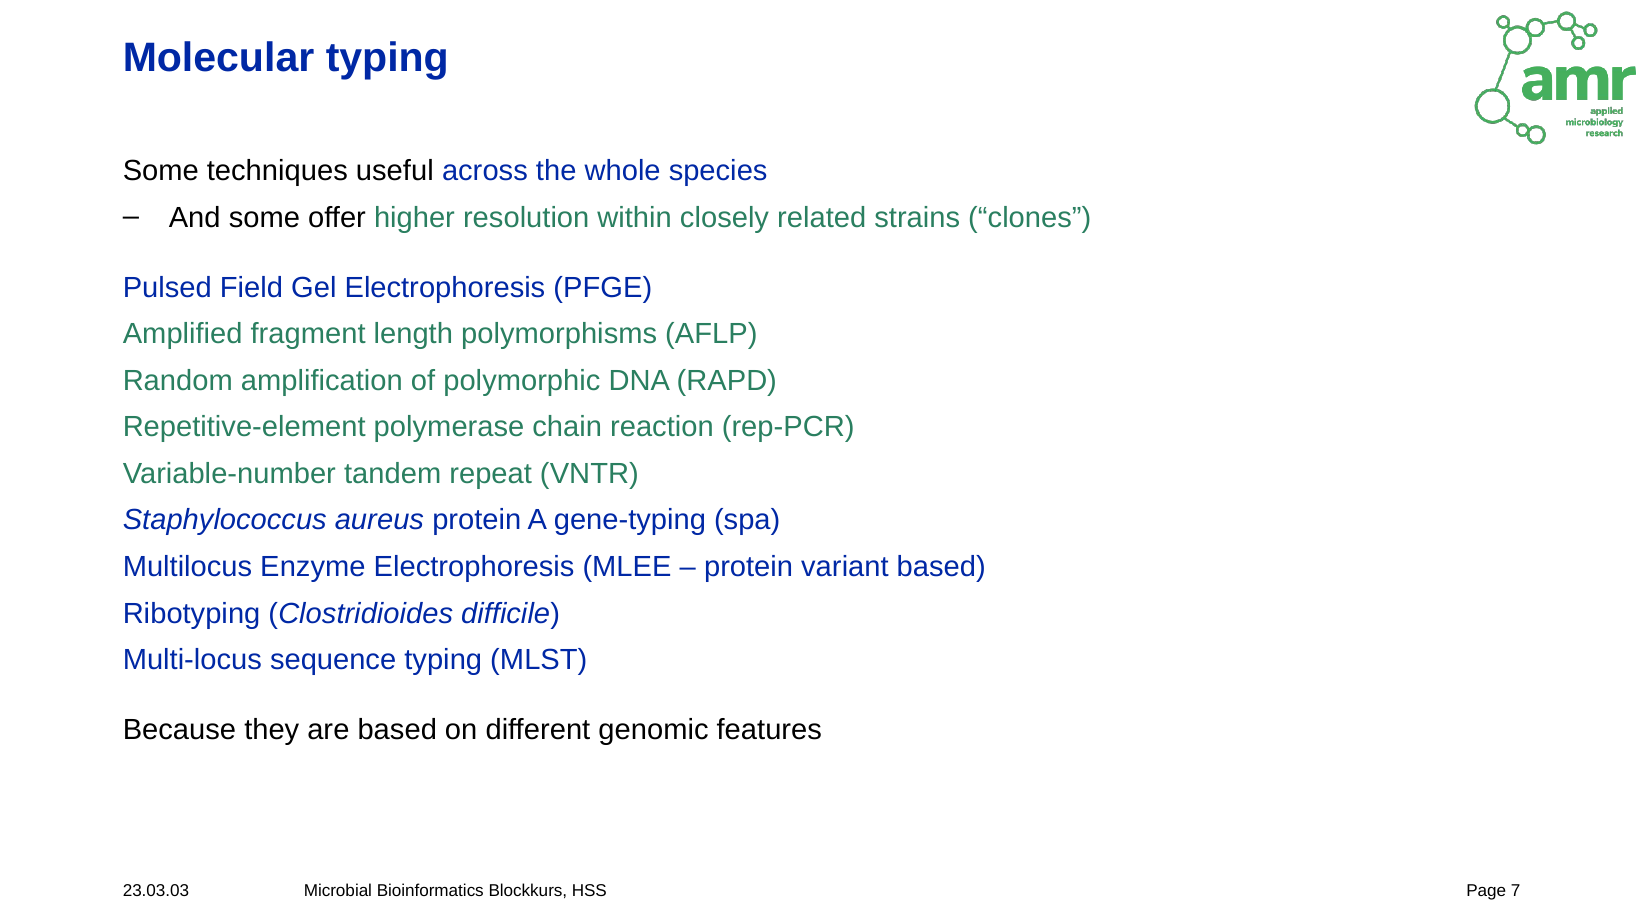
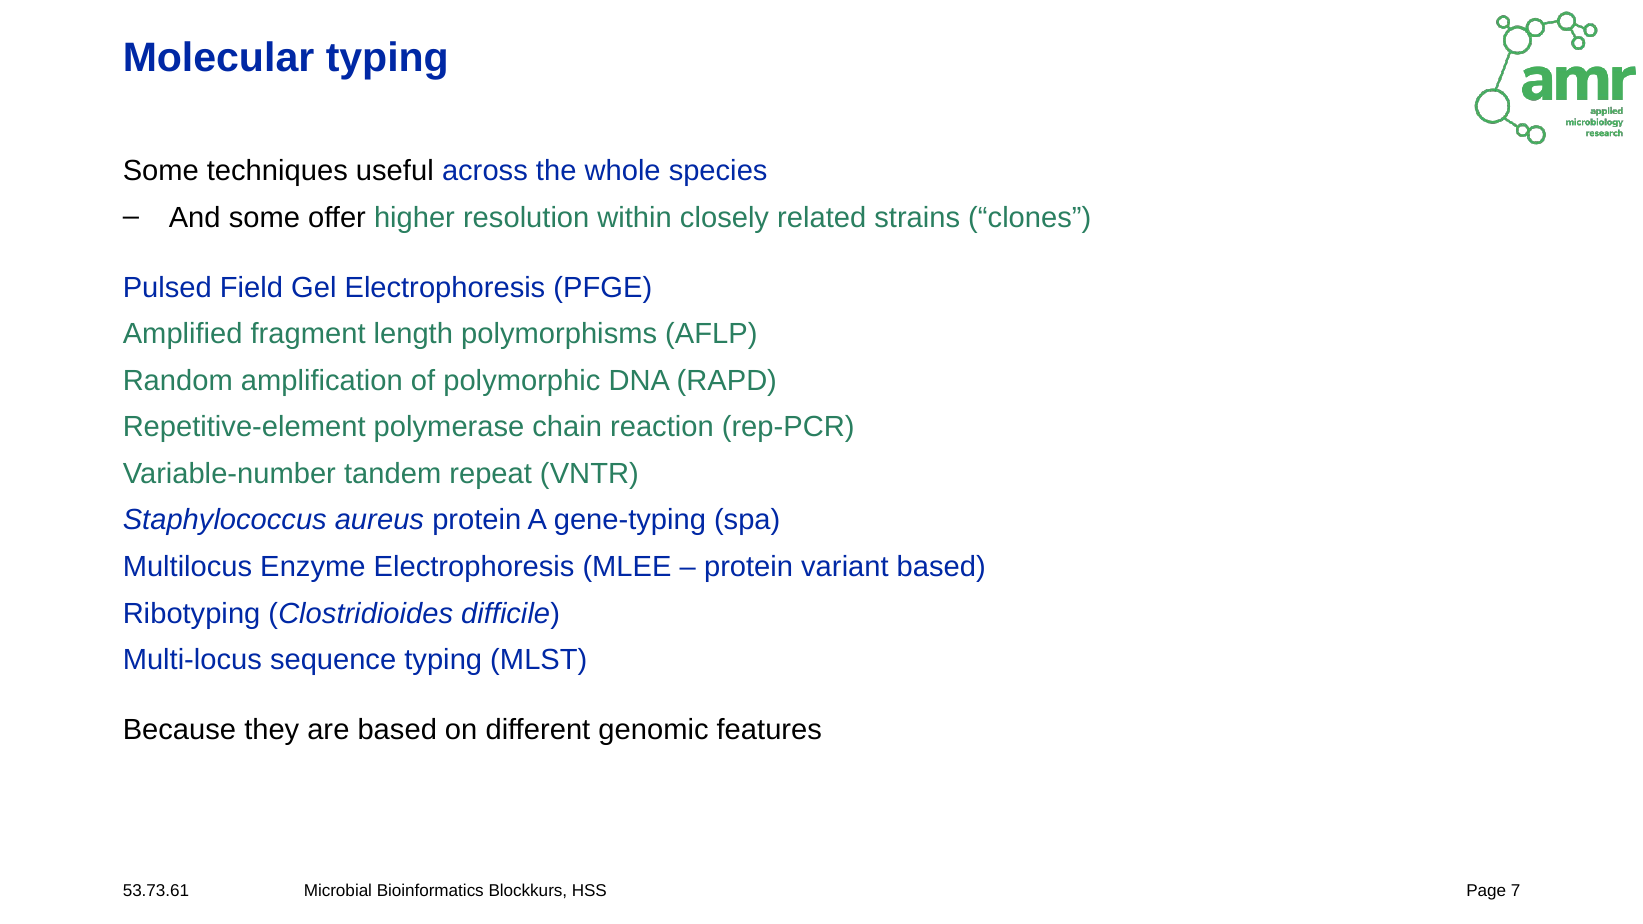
23.03.03: 23.03.03 -> 53.73.61
